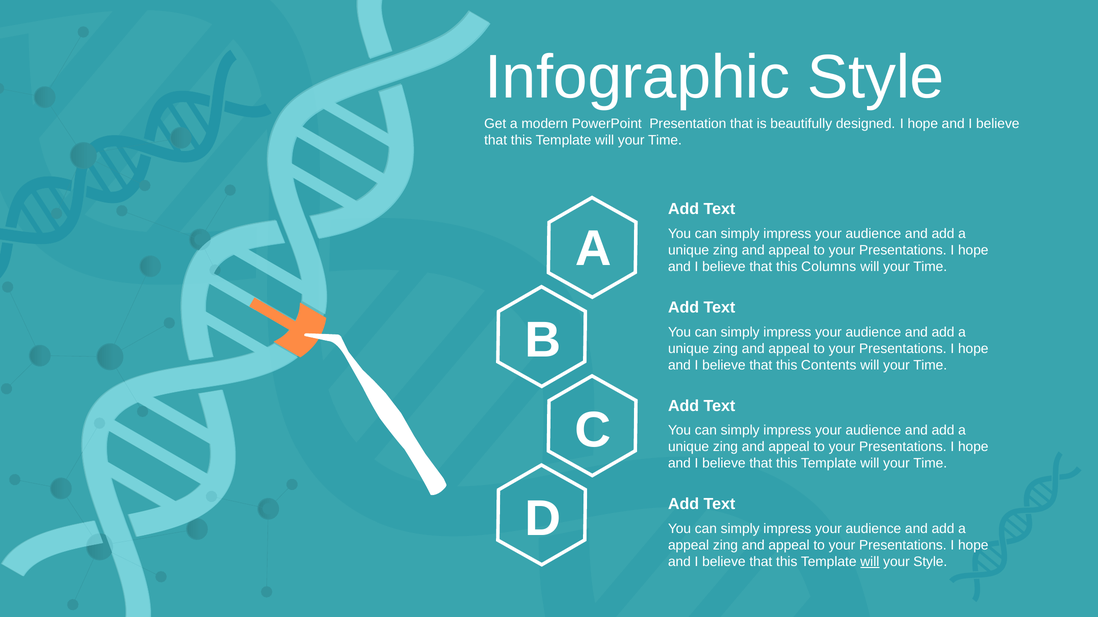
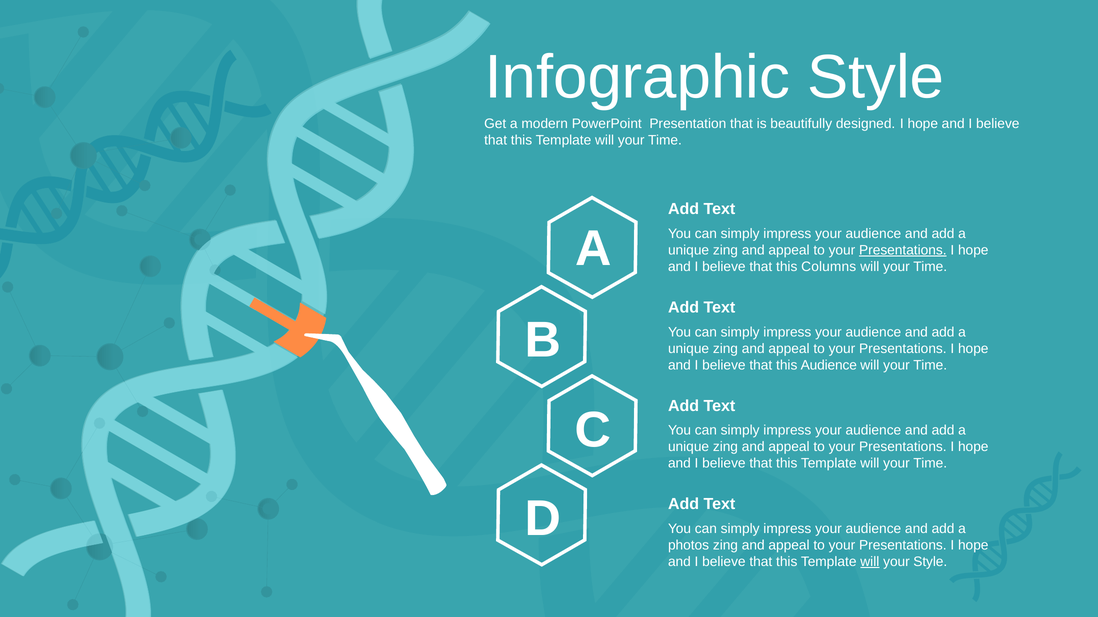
Presentations at (903, 250) underline: none -> present
this Contents: Contents -> Audience
appeal at (689, 546): appeal -> photos
